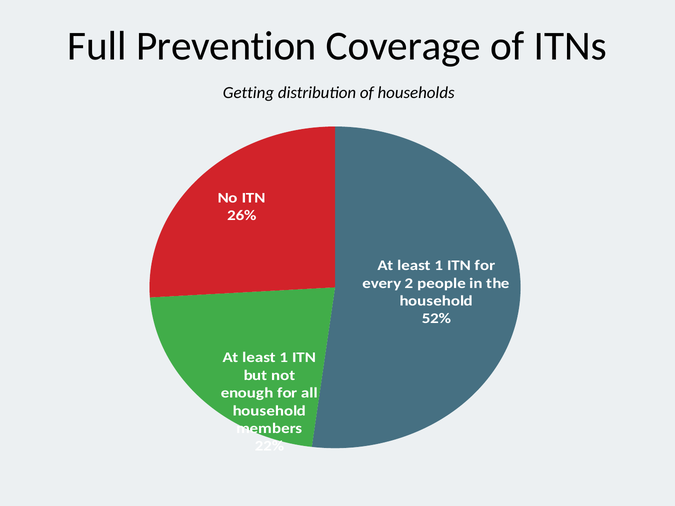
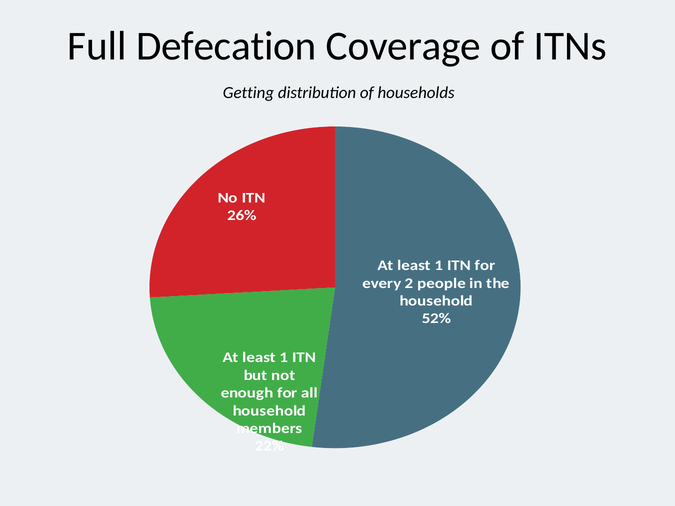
Prevention: Prevention -> Defecation
